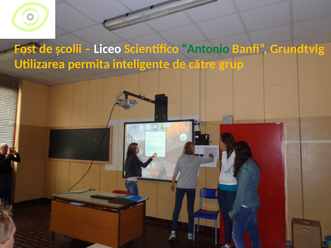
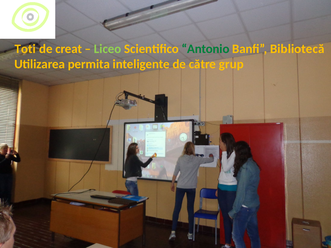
Fost: Fost -> Toti
școlii: școlii -> creat
Liceo colour: white -> light green
Grundtvig: Grundtvig -> Bibliotecă
